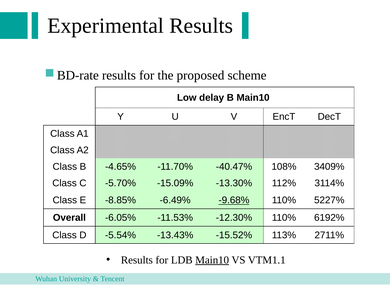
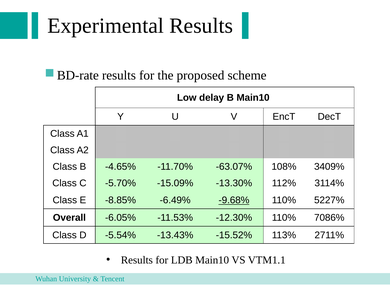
-40.47%: -40.47% -> -63.07%
6192%: 6192% -> 7086%
Main10 at (212, 260) underline: present -> none
